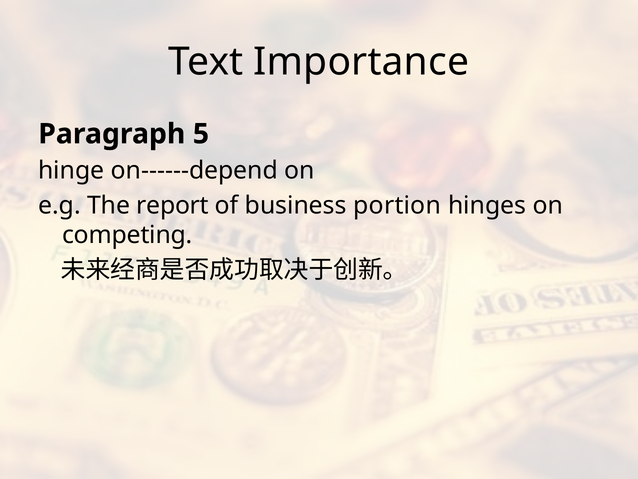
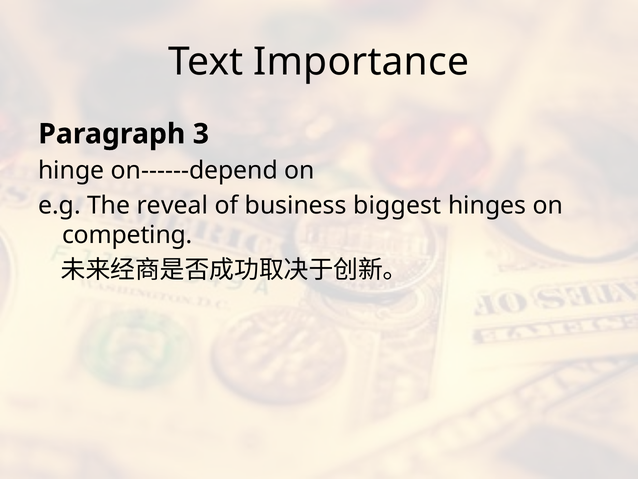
5: 5 -> 3
report: report -> reveal
portion: portion -> biggest
